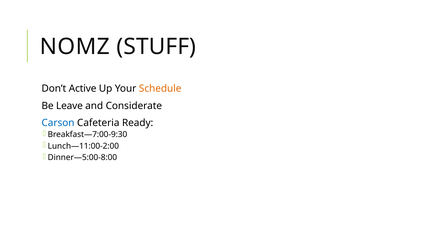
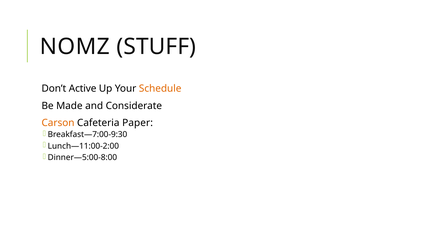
Leave: Leave -> Made
Carson colour: blue -> orange
Ready: Ready -> Paper
